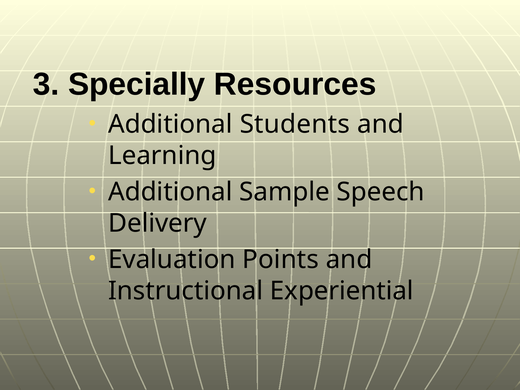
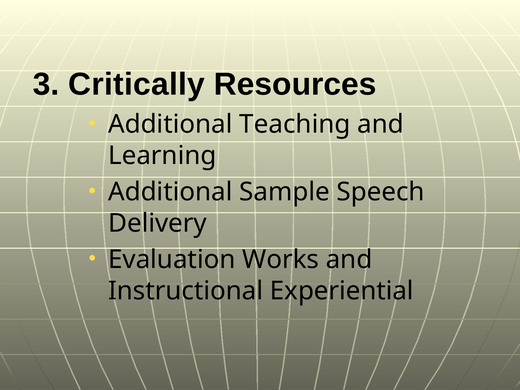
Specially: Specially -> Critically
Students: Students -> Teaching
Points: Points -> Works
